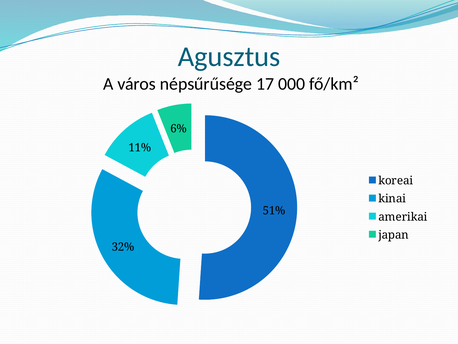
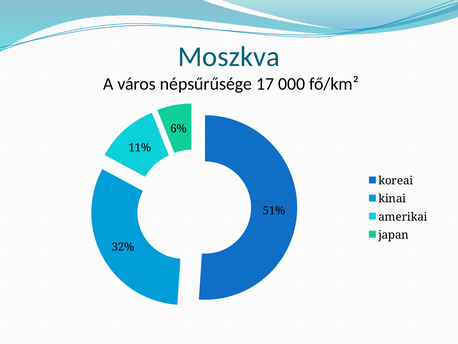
Agusztus: Agusztus -> Moszkva
